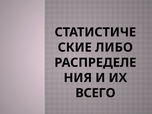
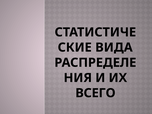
ЛИБО: ЛИБО -> ВИДА
